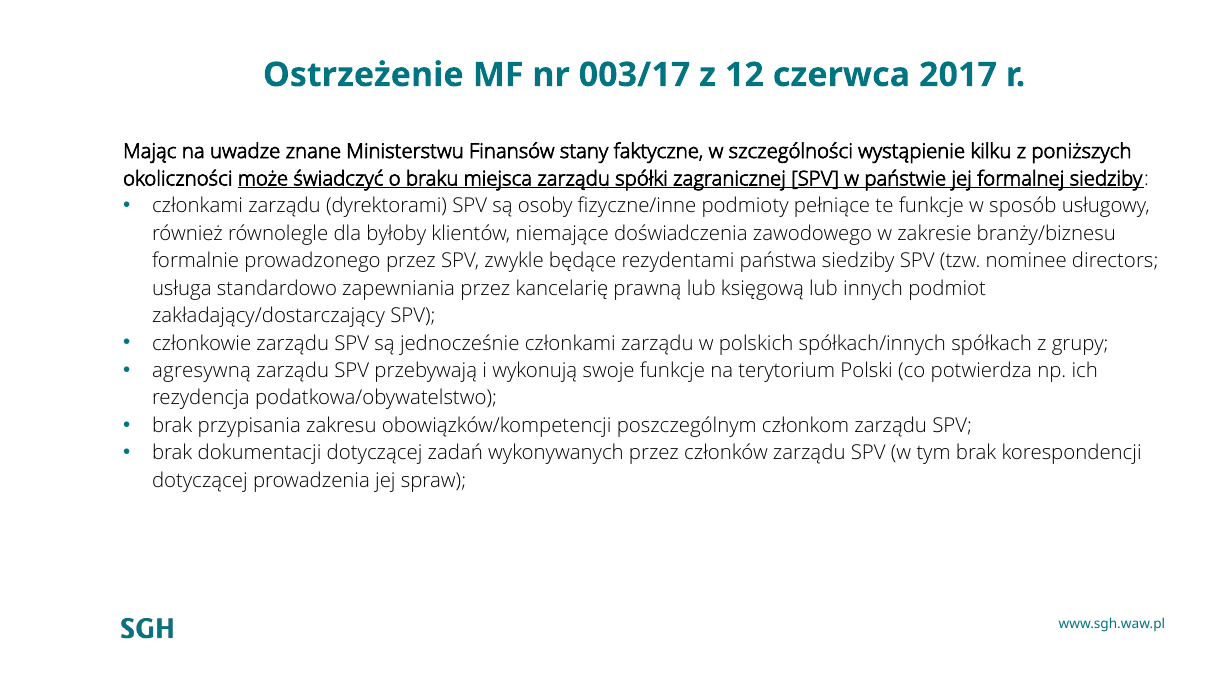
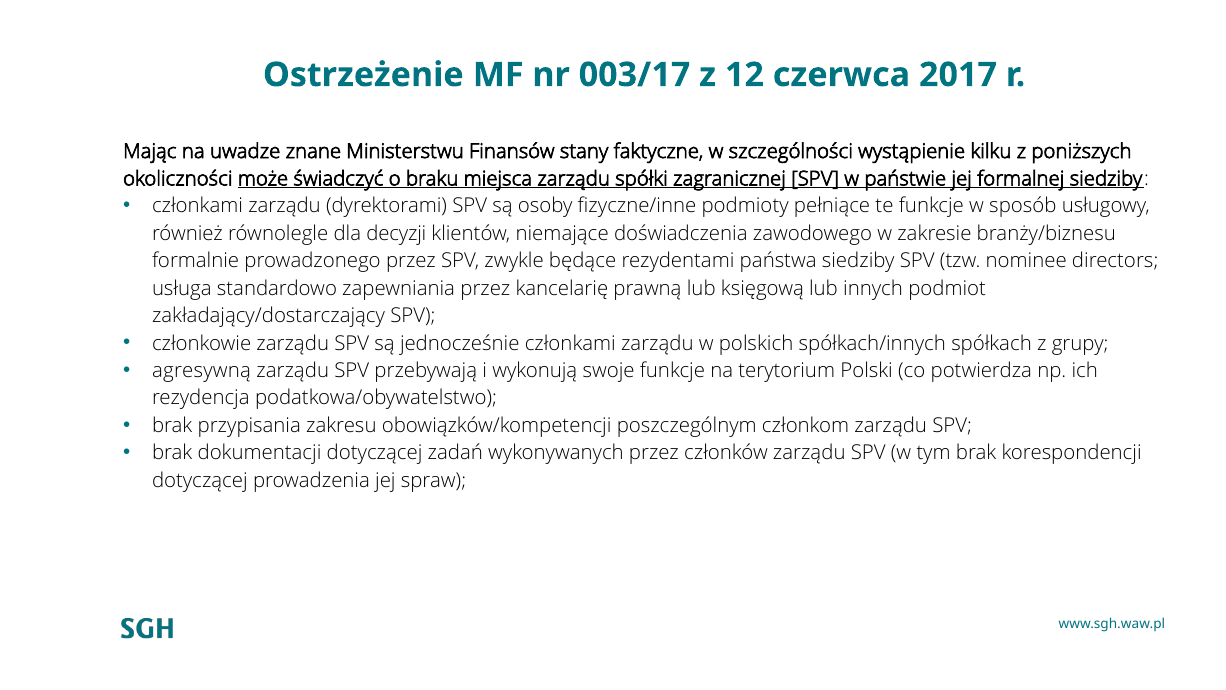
byłoby: byłoby -> decyzji
